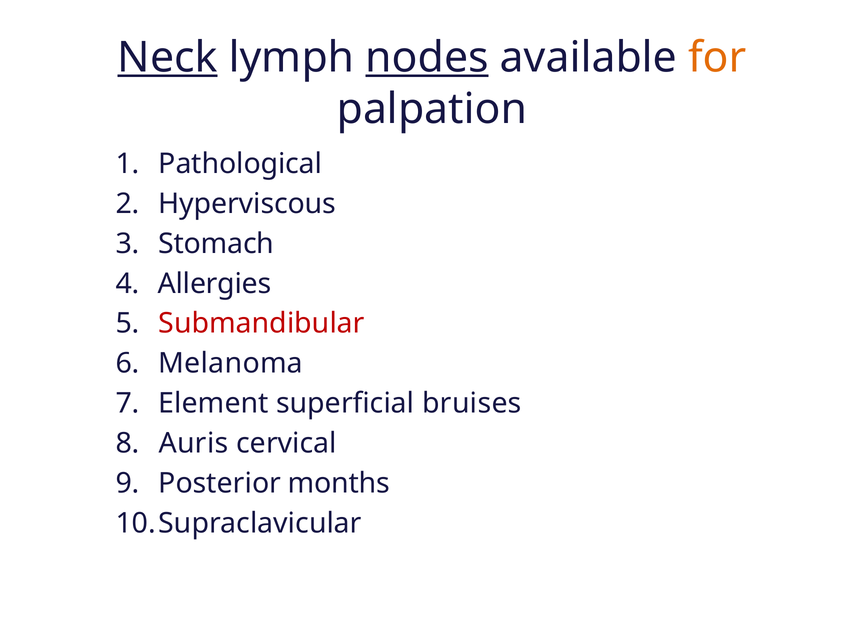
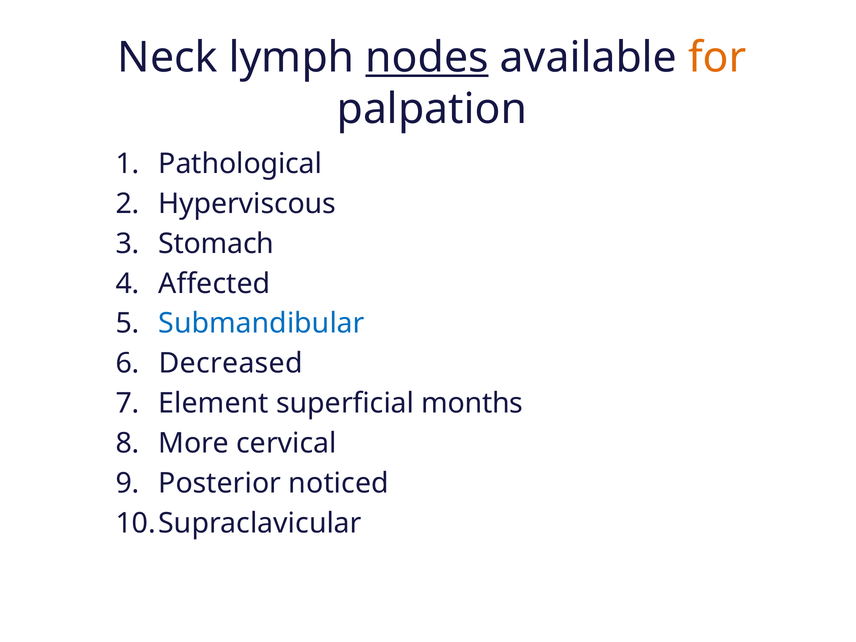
Neck underline: present -> none
Allergies: Allergies -> Affected
Submandibular colour: red -> blue
Melanoma: Melanoma -> Decreased
bruises: bruises -> months
Auris: Auris -> More
months: months -> noticed
